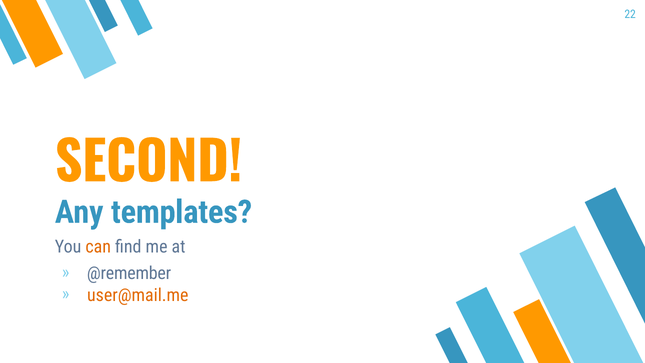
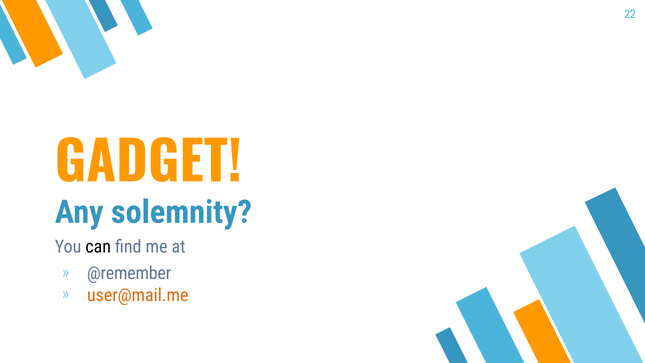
SECOND: SECOND -> GADGET
templates: templates -> solemnity
can colour: orange -> black
